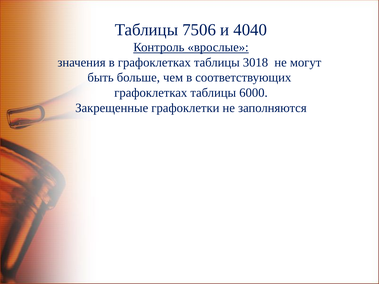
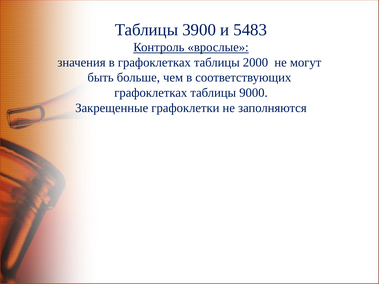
7506: 7506 -> 3900
4040: 4040 -> 5483
3018: 3018 -> 2000
6000: 6000 -> 9000
